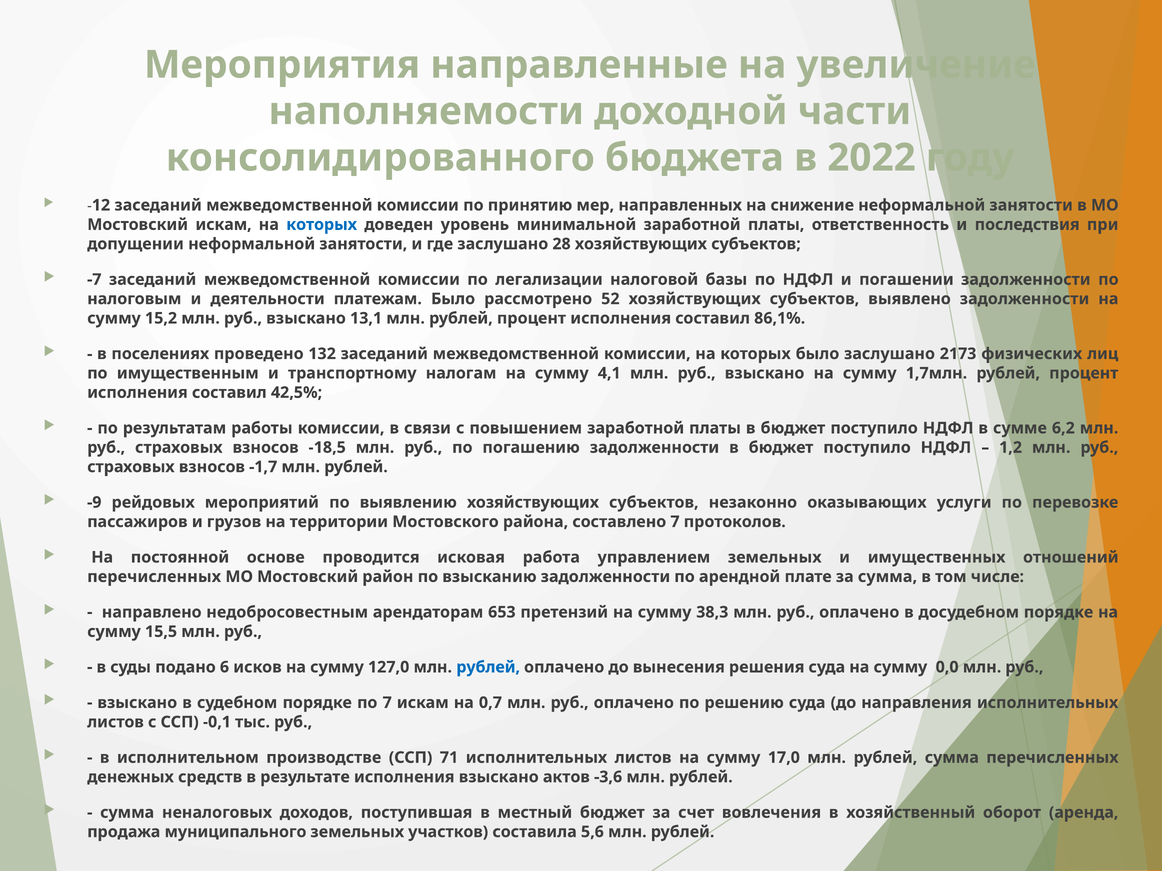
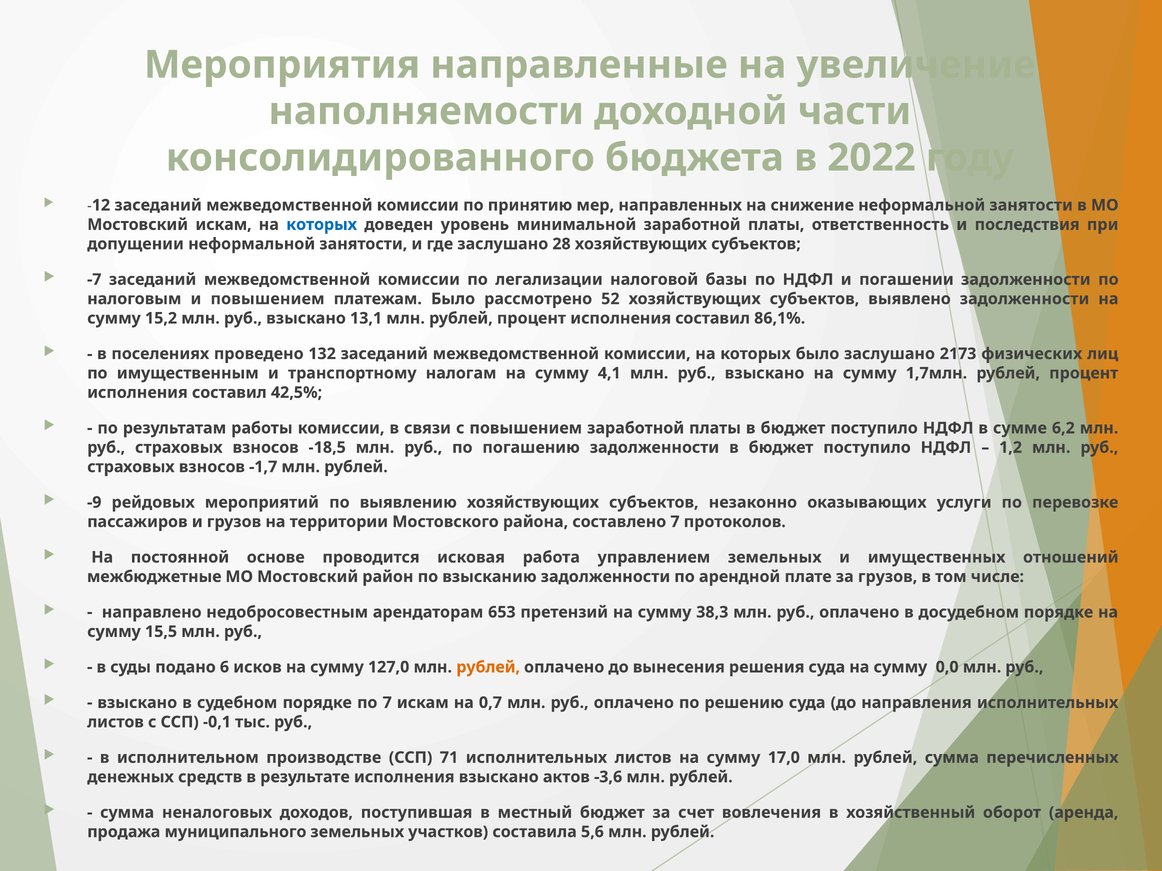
и деятельности: деятельности -> повышением
перечисленных at (154, 577): перечисленных -> межбюджетные
за сумма: сумма -> грузов
рублей at (488, 667) colour: blue -> orange
